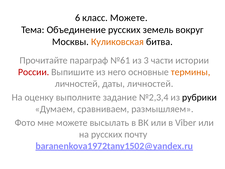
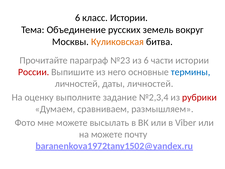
класс Можете: Можете -> Истории
№61: №61 -> №23
из 3: 3 -> 6
термины colour: orange -> blue
рубрики colour: black -> red
на русских: русских -> можете
